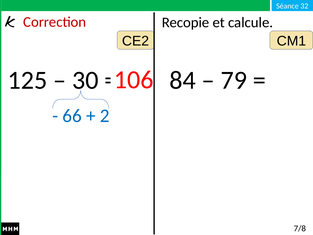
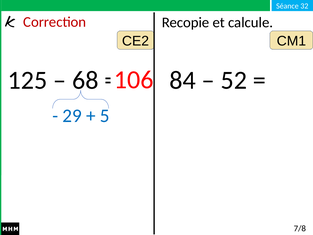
79: 79 -> 52
30: 30 -> 68
66: 66 -> 29
2: 2 -> 5
